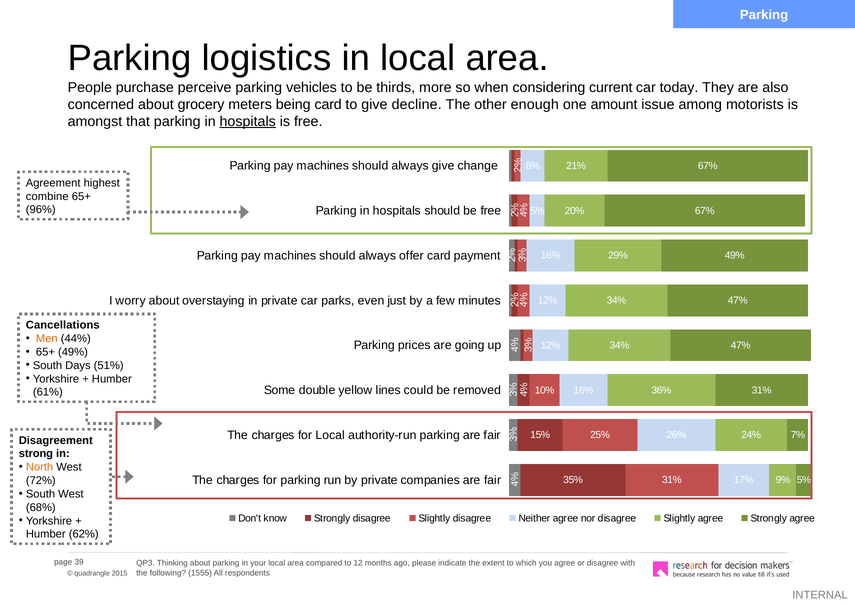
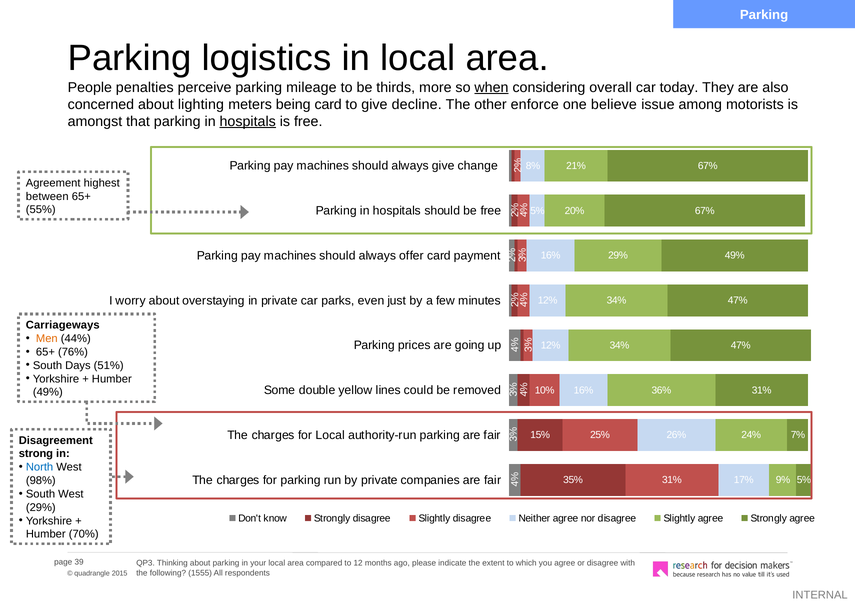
purchase: purchase -> penalties
vehicles: vehicles -> mileage
when underline: none -> present
current: current -> overall
grocery: grocery -> lighting
enough: enough -> enforce
amount: amount -> believe
combine: combine -> between
96%: 96% -> 55%
Cancellations: Cancellations -> Carriageways
65+ 49%: 49% -> 76%
61% at (48, 392): 61% -> 49%
North colour: orange -> blue
72%: 72% -> 98%
68% at (41, 507): 68% -> 29%
62%: 62% -> 70%
